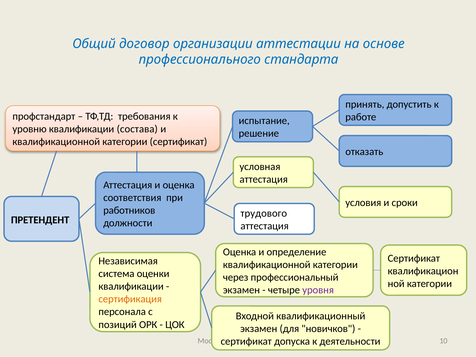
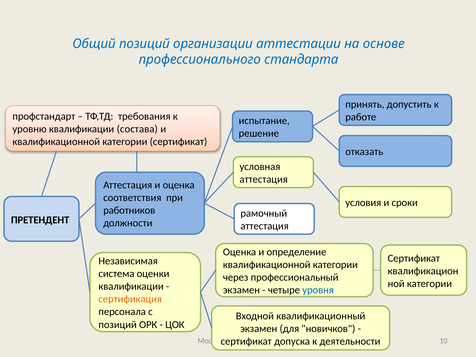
Общий договор: договор -> позиций
трудового: трудового -> рамочный
уровня colour: purple -> blue
